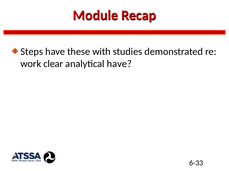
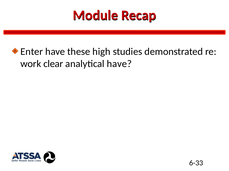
Steps: Steps -> Enter
with: with -> high
